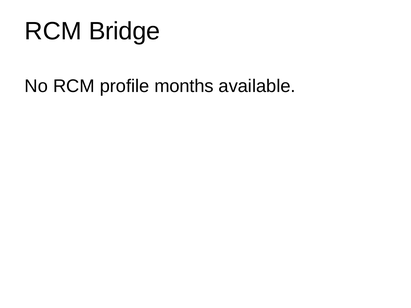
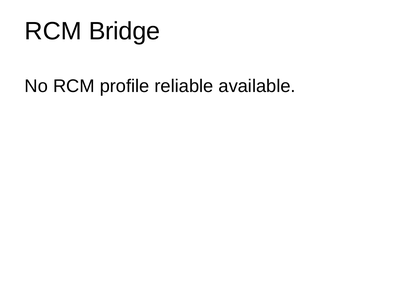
months: months -> reliable
